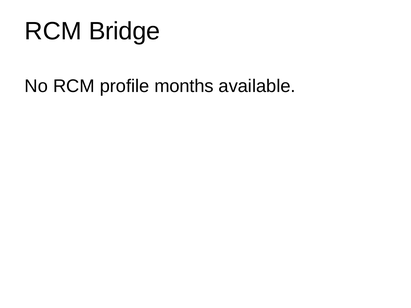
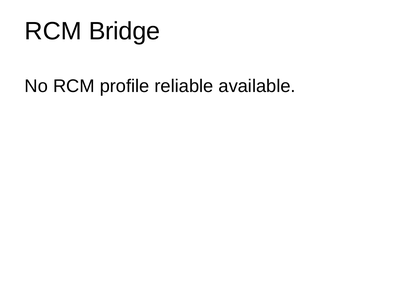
months: months -> reliable
